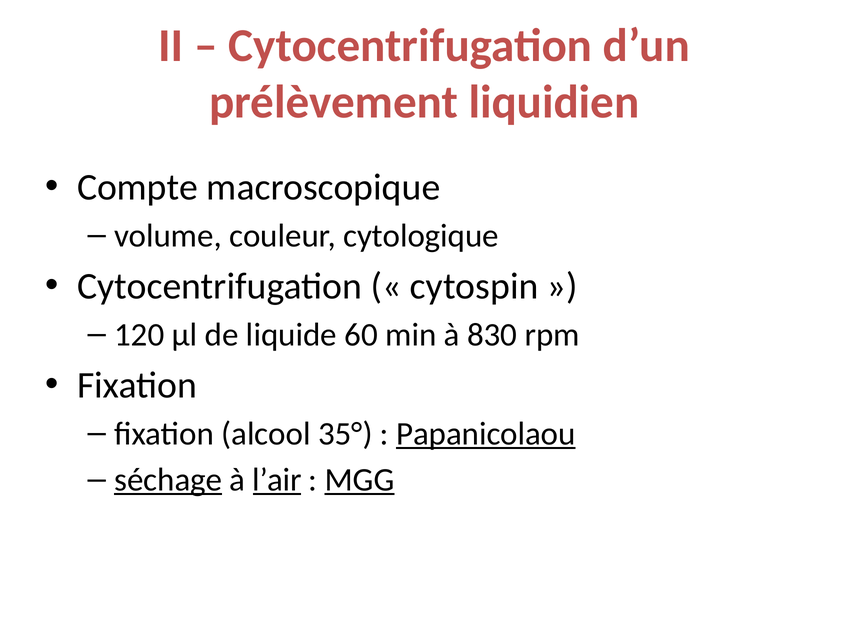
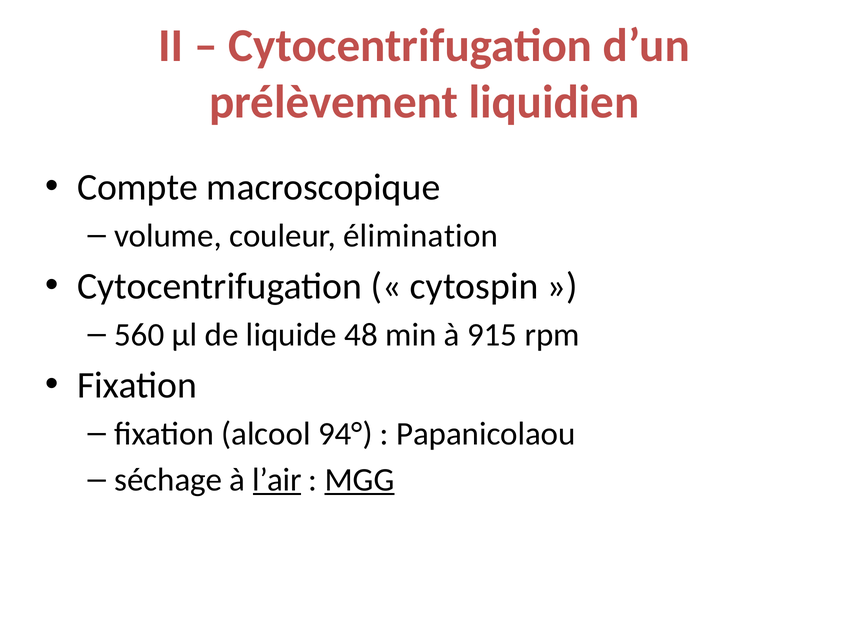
cytologique: cytologique -> élimination
120: 120 -> 560
60: 60 -> 48
830: 830 -> 915
35°: 35° -> 94°
Papanicolaou underline: present -> none
séchage underline: present -> none
